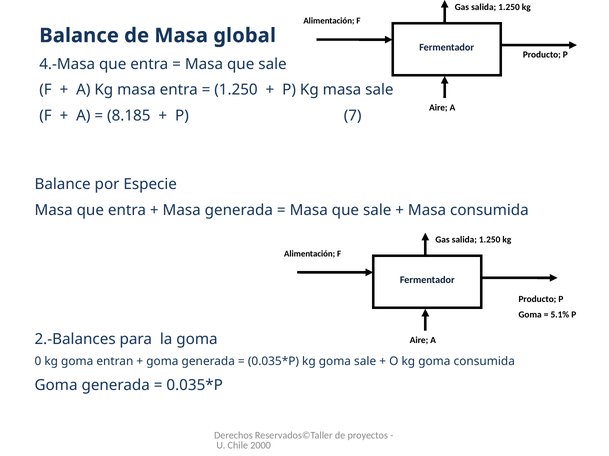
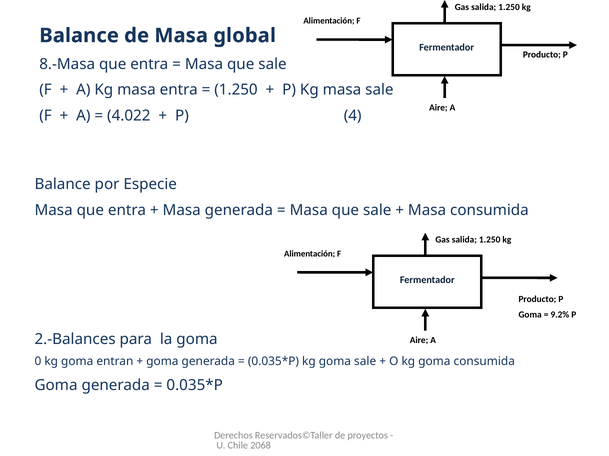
4.-Masa: 4.-Masa -> 8.-Masa
8.185: 8.185 -> 4.022
7: 7 -> 4
5.1%: 5.1% -> 9.2%
2000: 2000 -> 2068
